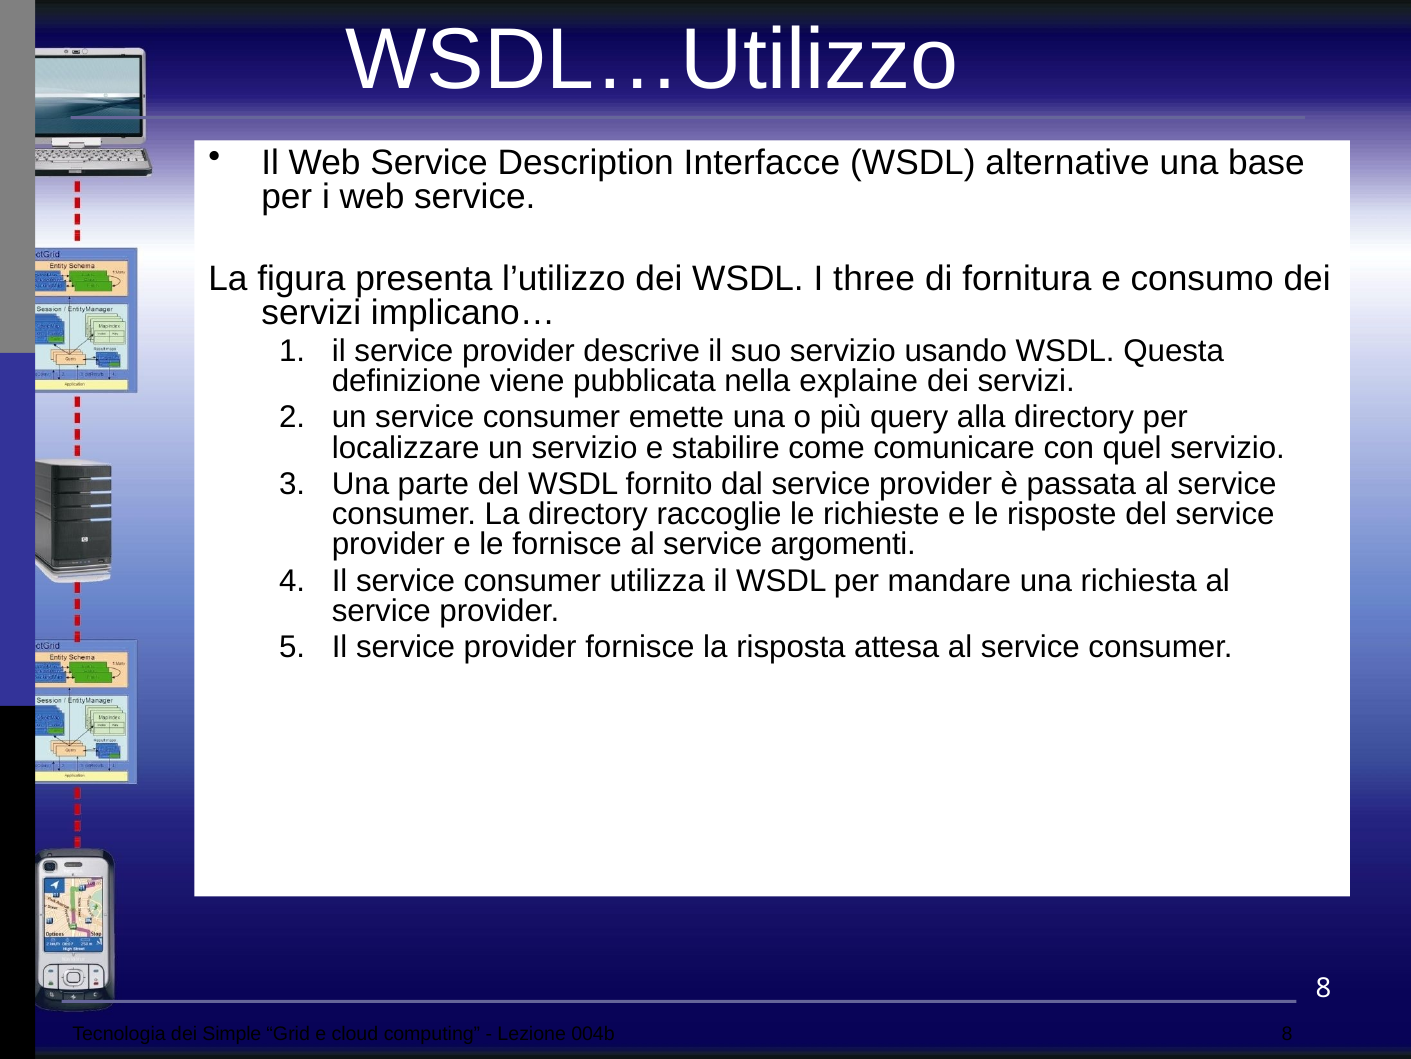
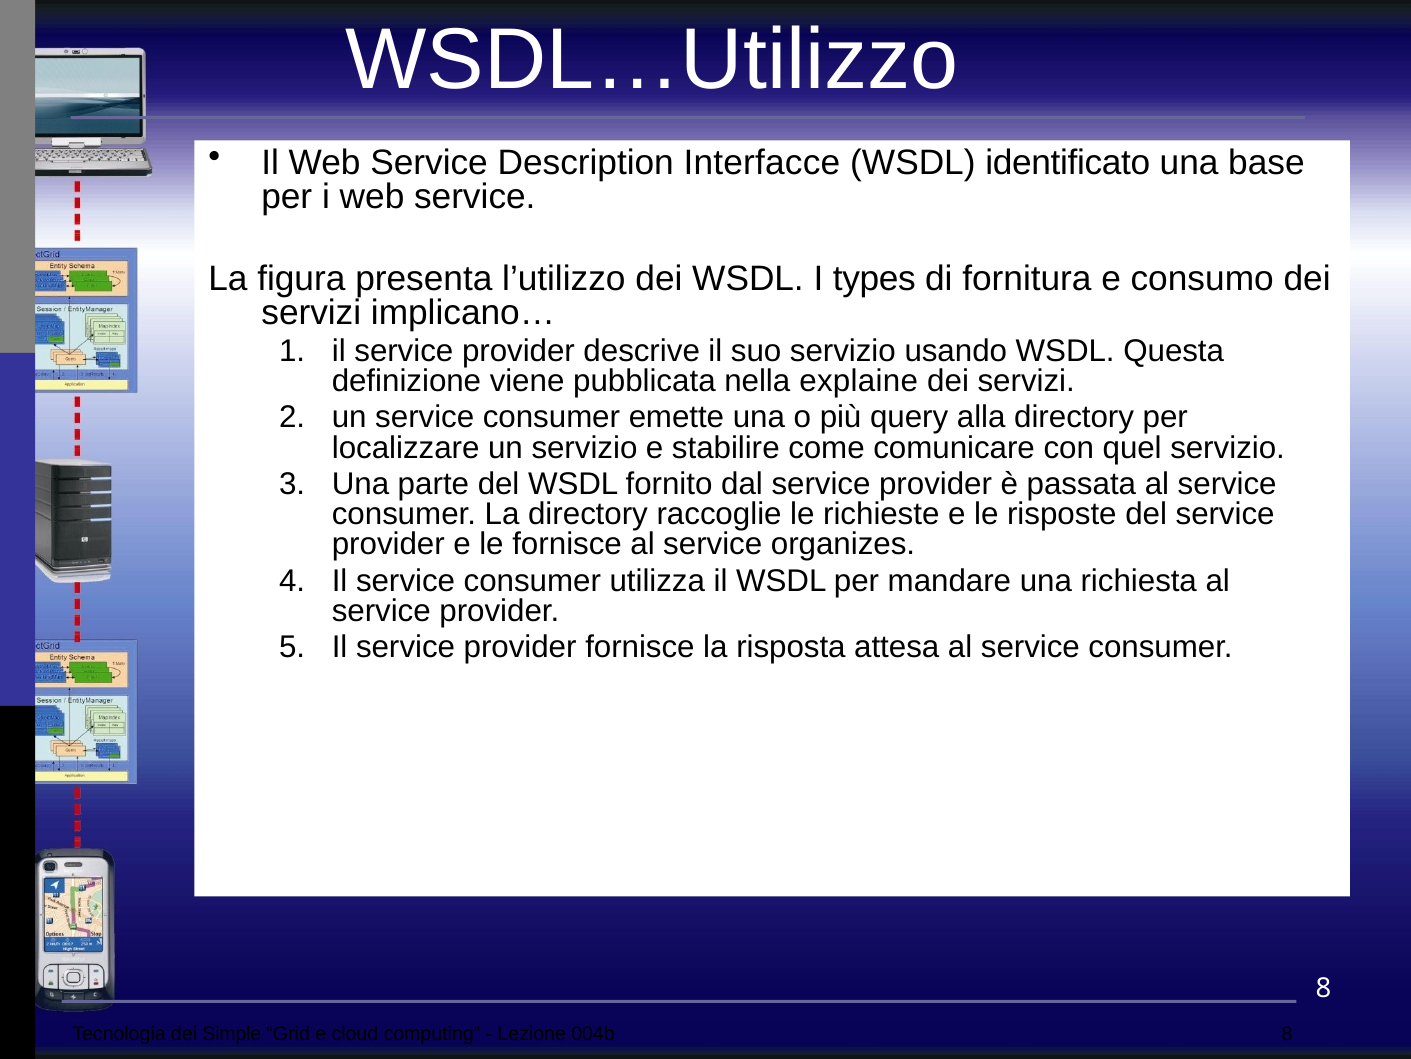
alternative: alternative -> identificato
three: three -> types
argomenti: argomenti -> organizes
